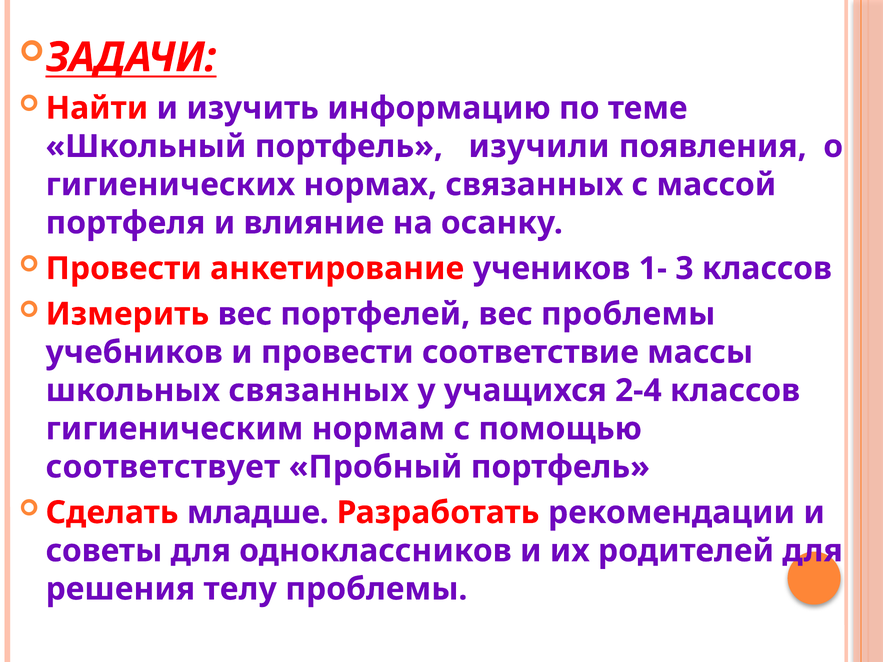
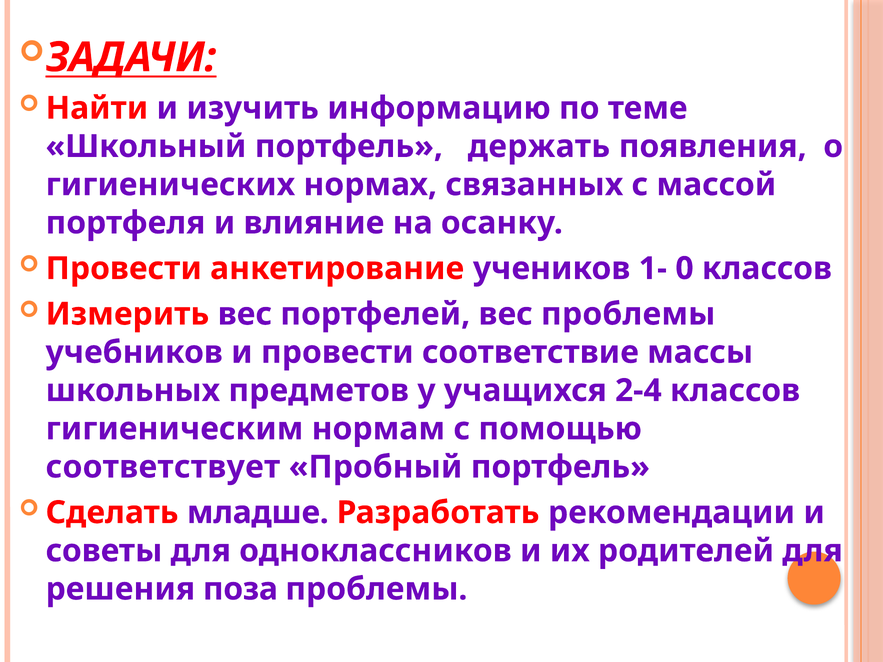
изучили: изучили -> держать
3: 3 -> 0
школьных связанных: связанных -> предметов
телу: телу -> поза
